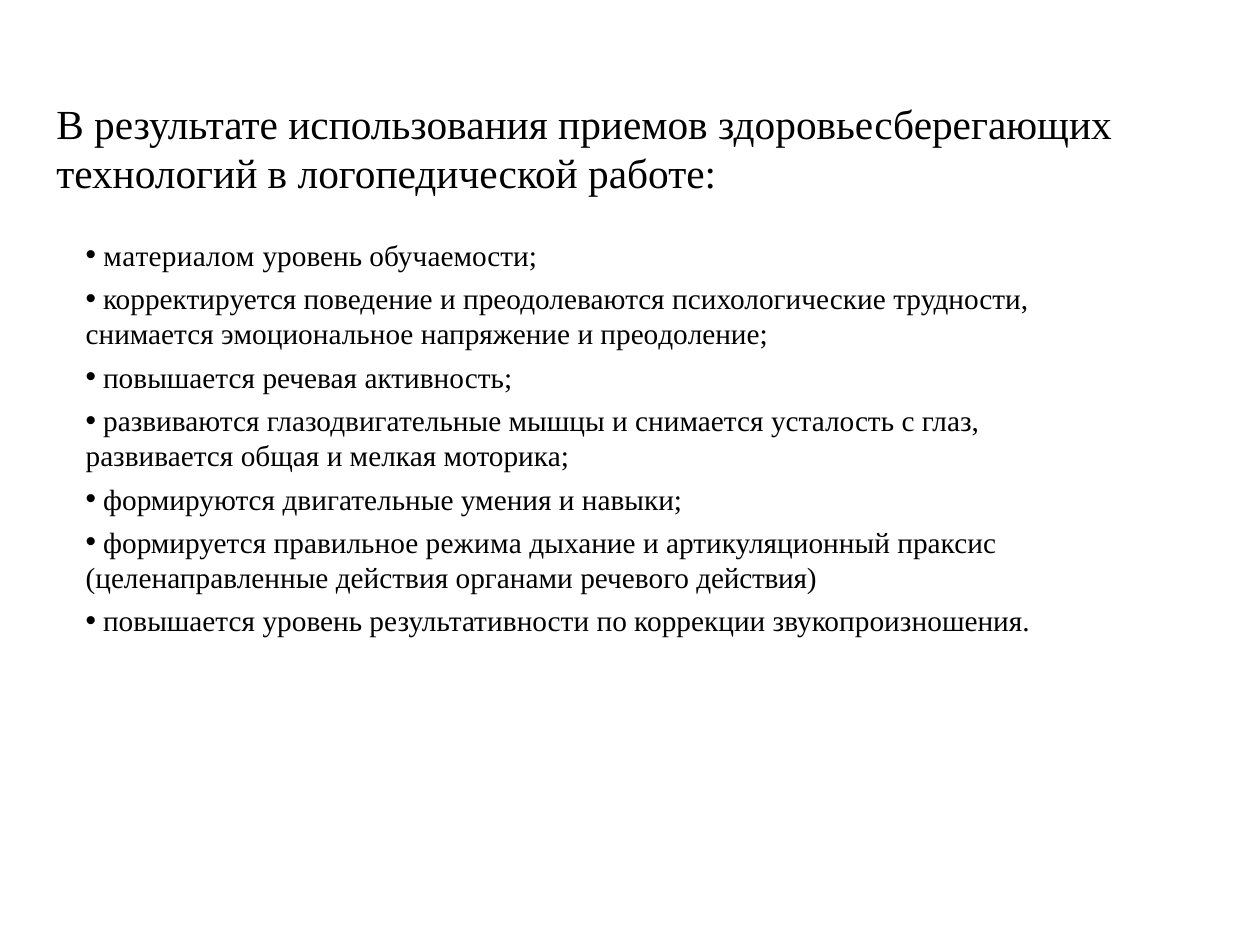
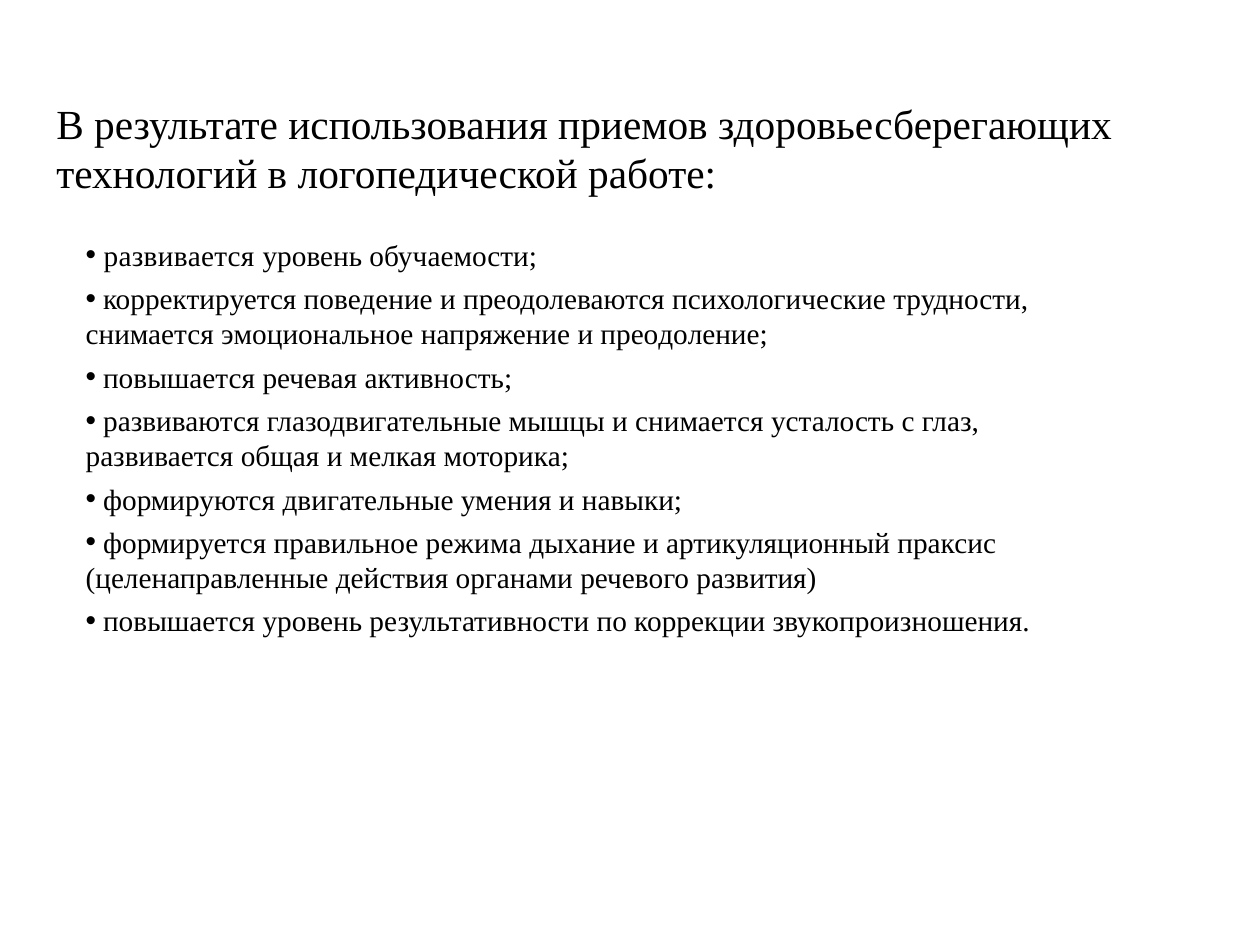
материалом at (179, 256): материалом -> развивается
речевого действия: действия -> развития
